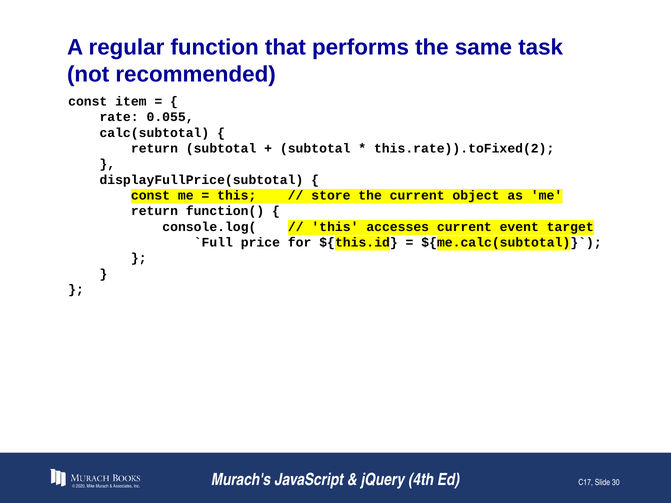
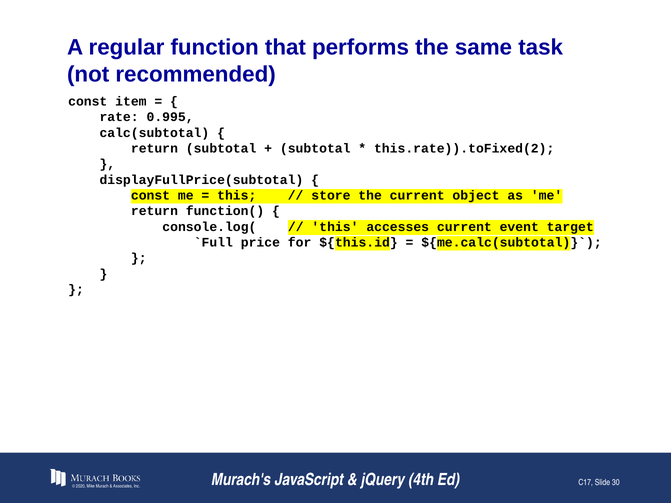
0.055: 0.055 -> 0.995
